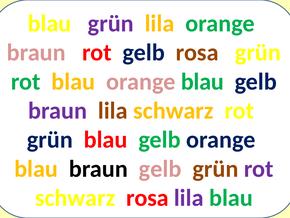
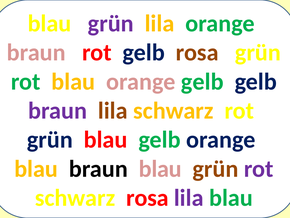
blau orange blau: blau -> gelb
braun gelb: gelb -> blau
